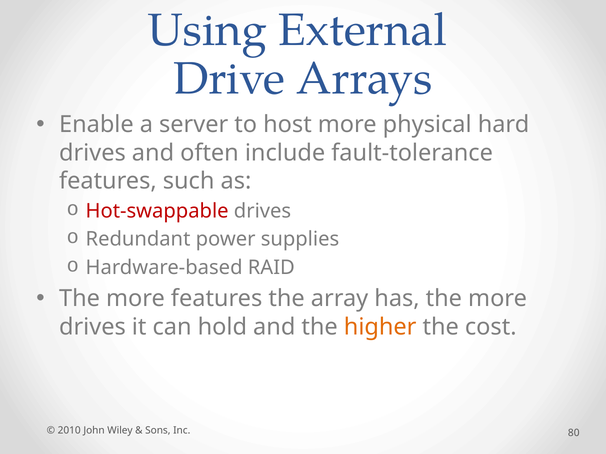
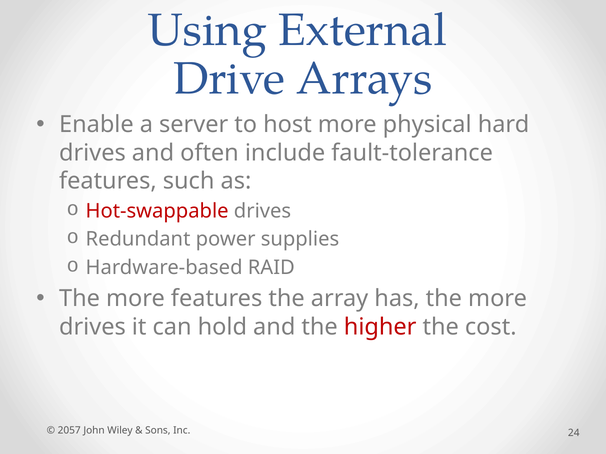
higher colour: orange -> red
2010: 2010 -> 2057
80: 80 -> 24
